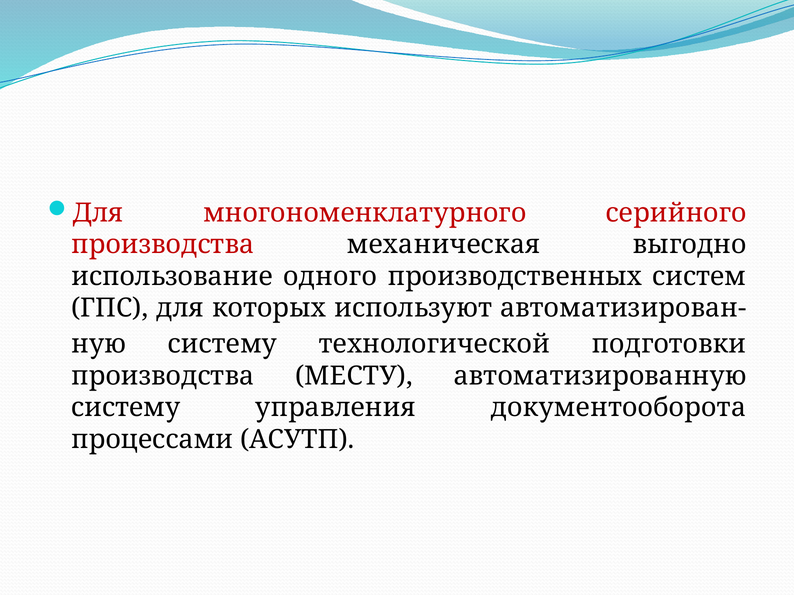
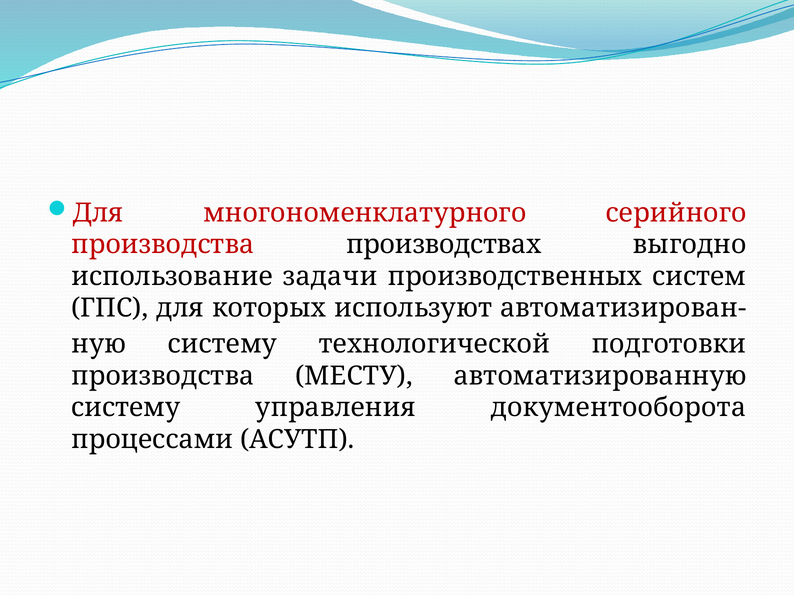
механическая: механическая -> производствах
одного: одного -> задачи
